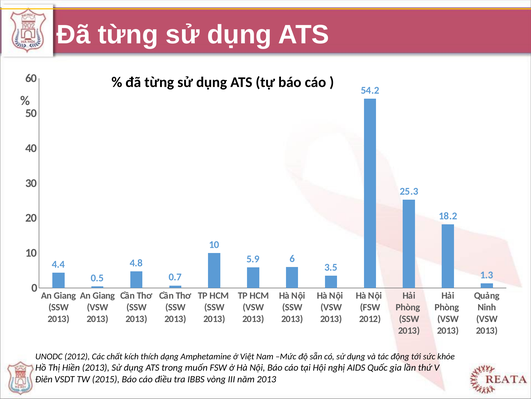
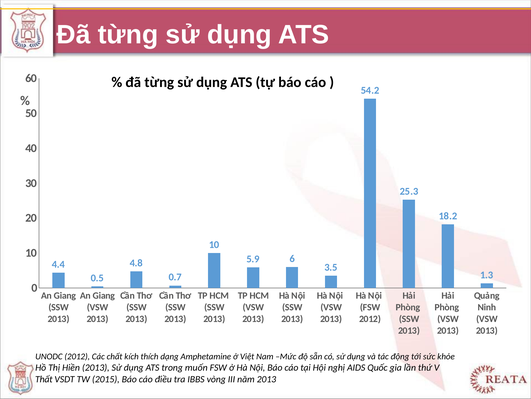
Điên: Điên -> Thất
